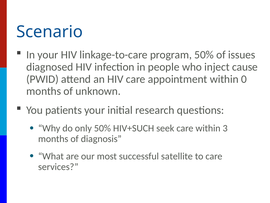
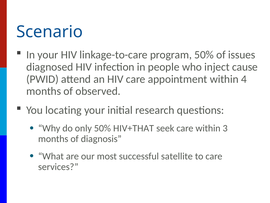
0: 0 -> 4
unknown: unknown -> observed
patients: patients -> locating
HIV+SUCH: HIV+SUCH -> HIV+THAT
